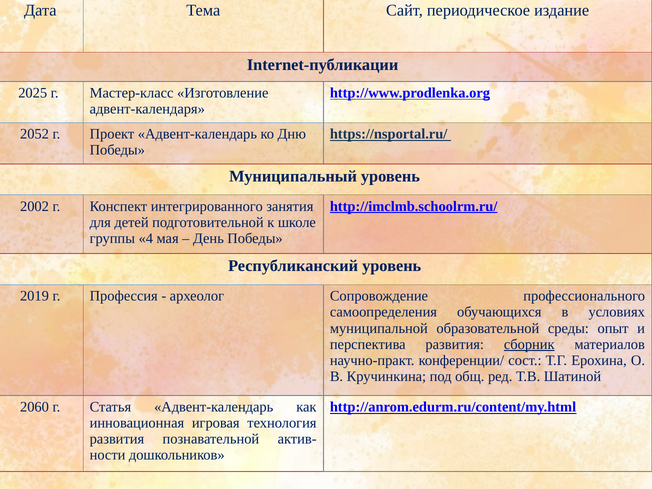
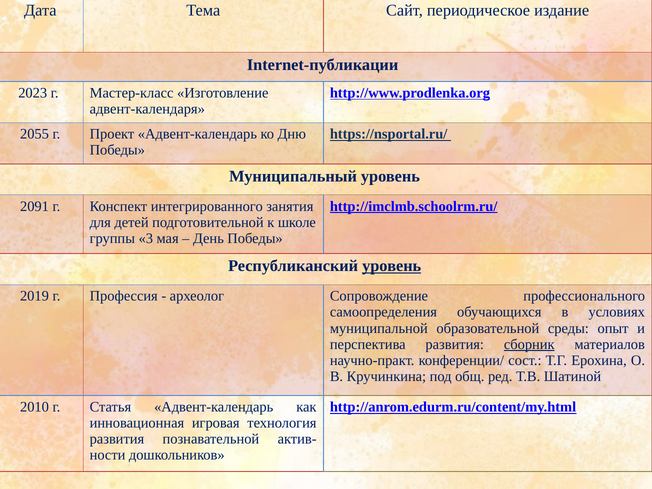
2025: 2025 -> 2023
2052: 2052 -> 2055
2002: 2002 -> 2091
4: 4 -> 3
уровень at (392, 266) underline: none -> present
2060: 2060 -> 2010
